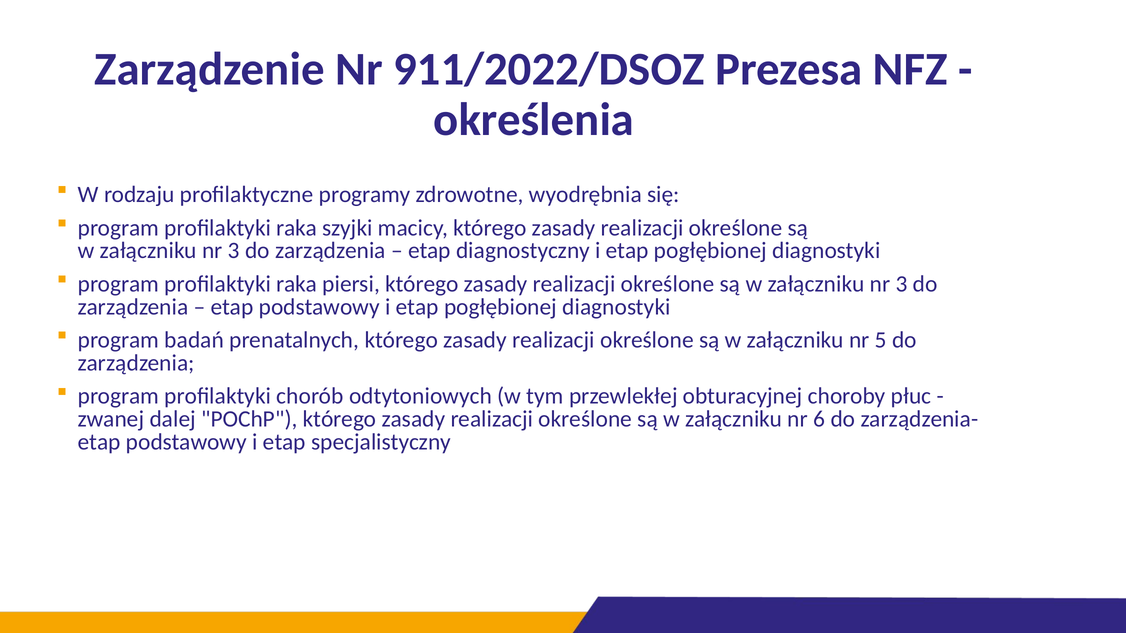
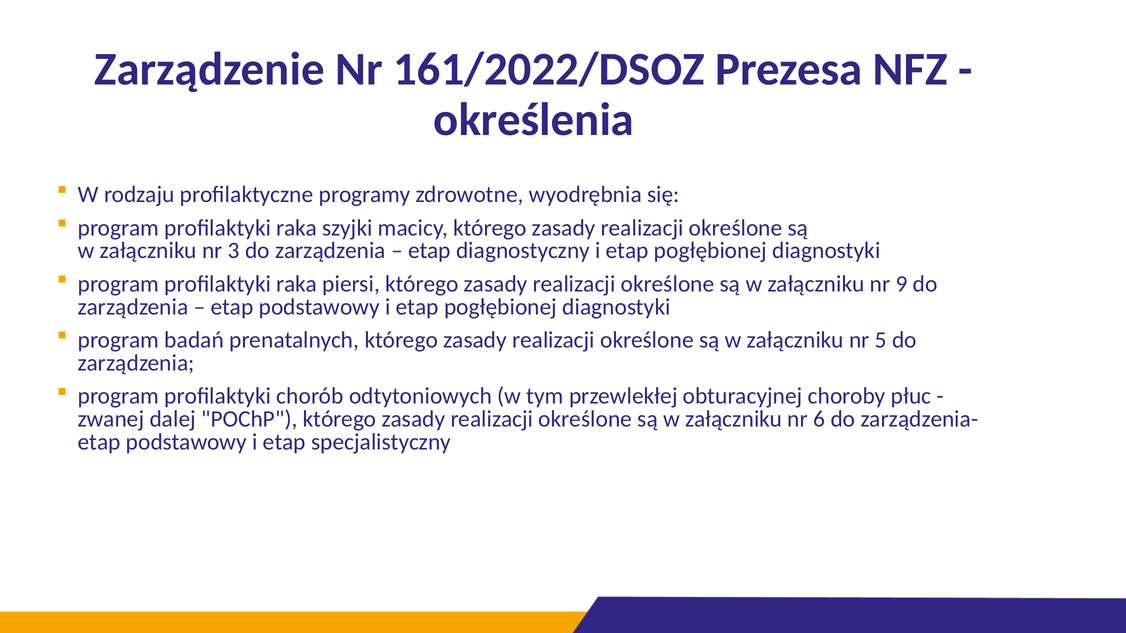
911/2022/DSOZ: 911/2022/DSOZ -> 161/2022/DSOZ
3 at (901, 284): 3 -> 9
